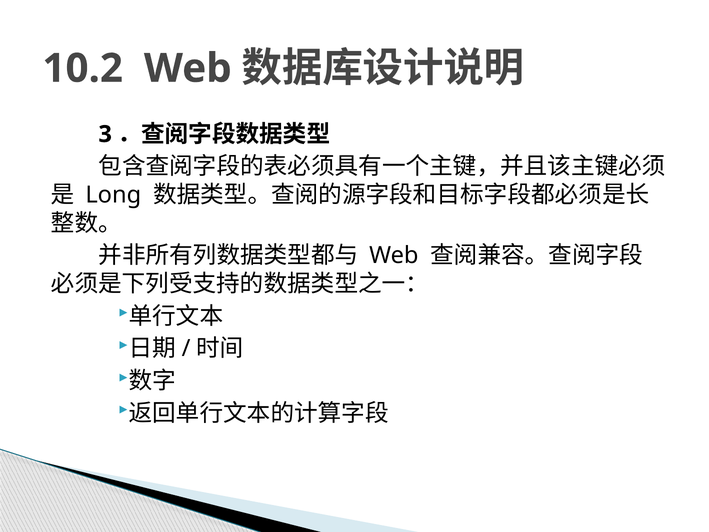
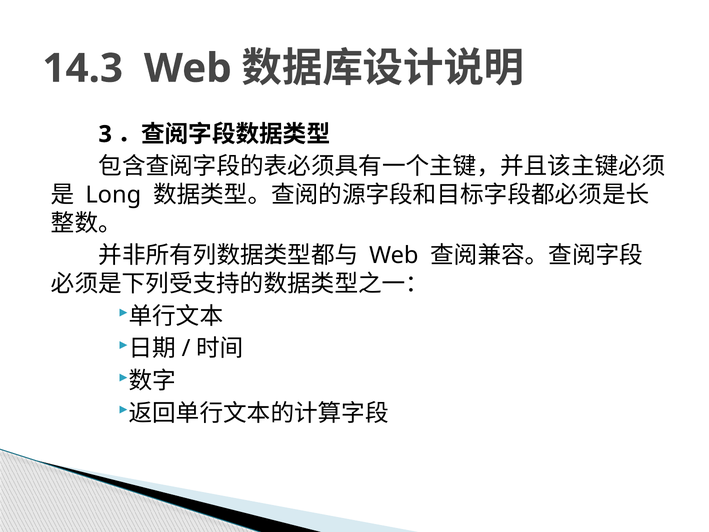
10.2: 10.2 -> 14.3
